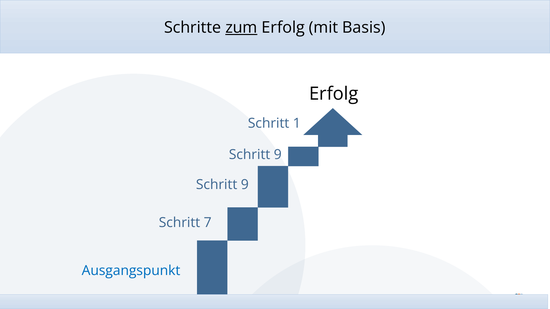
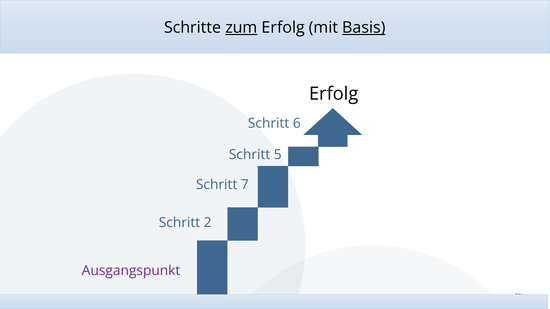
Basis underline: none -> present
1: 1 -> 6
9 at (278, 155): 9 -> 5
9 at (245, 185): 9 -> 7
7: 7 -> 2
Ausgangspunkt colour: blue -> purple
